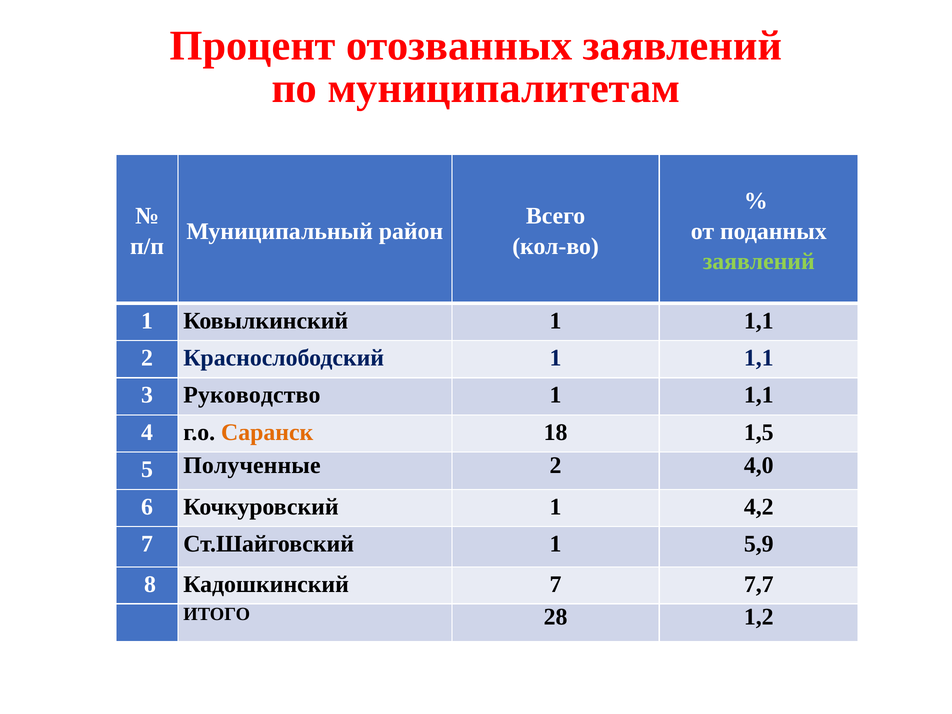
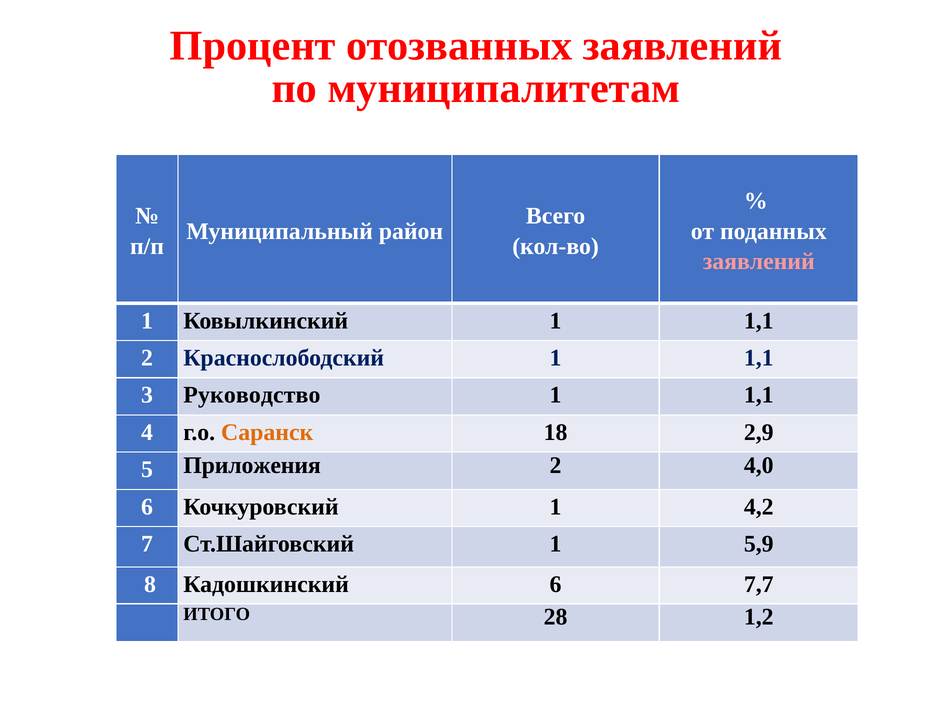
заявлений at (759, 261) colour: light green -> pink
1,5: 1,5 -> 2,9
Полученные: Полученные -> Приложения
Кадошкинский 7: 7 -> 6
